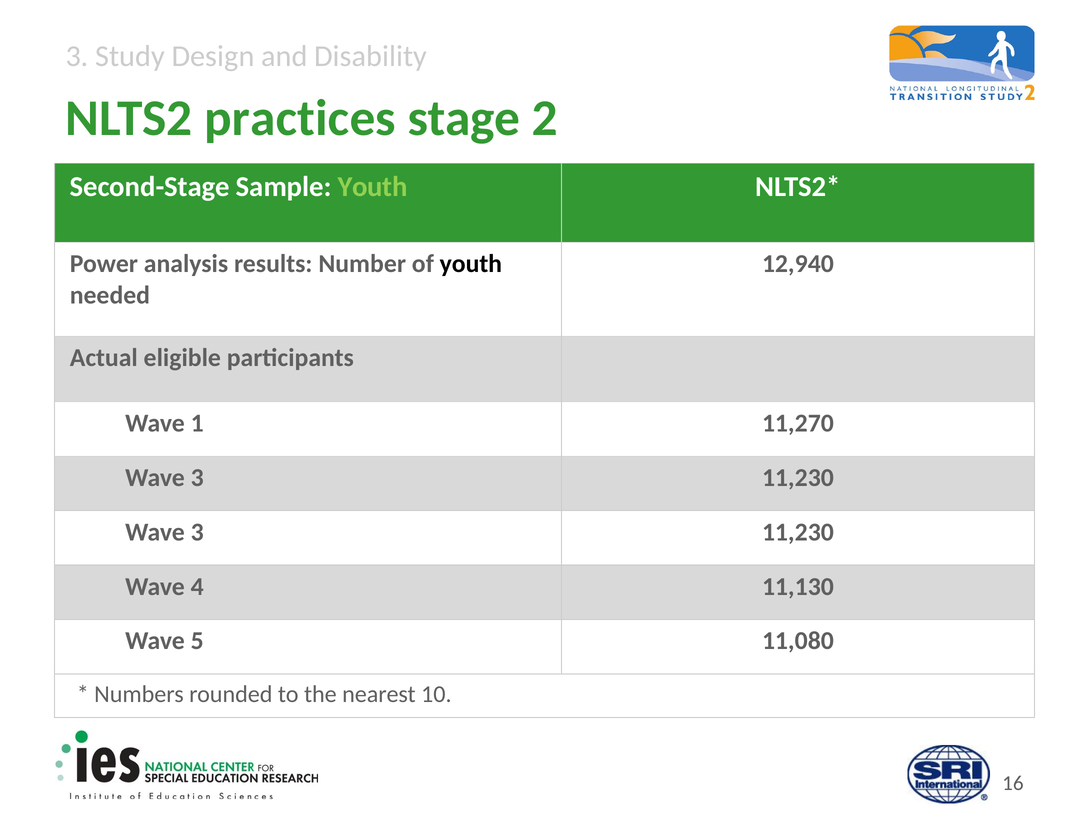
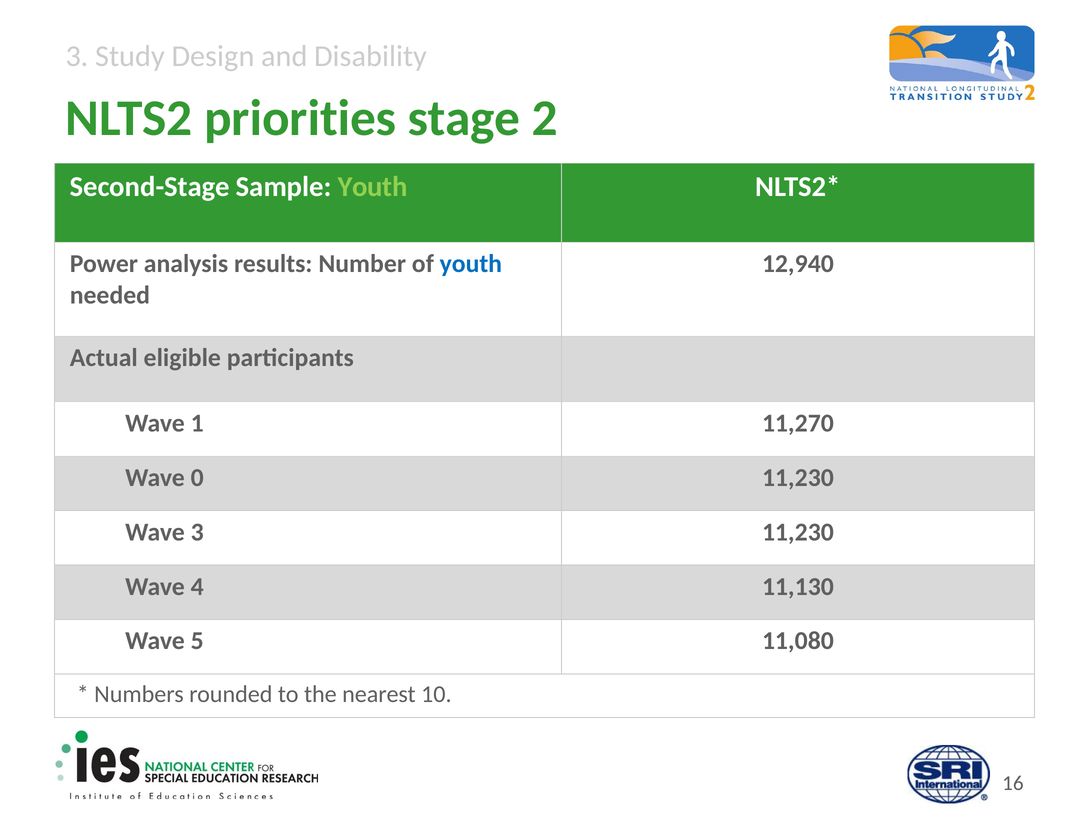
practices: practices -> priorities
youth at (471, 264) colour: black -> blue
3 at (197, 477): 3 -> 0
